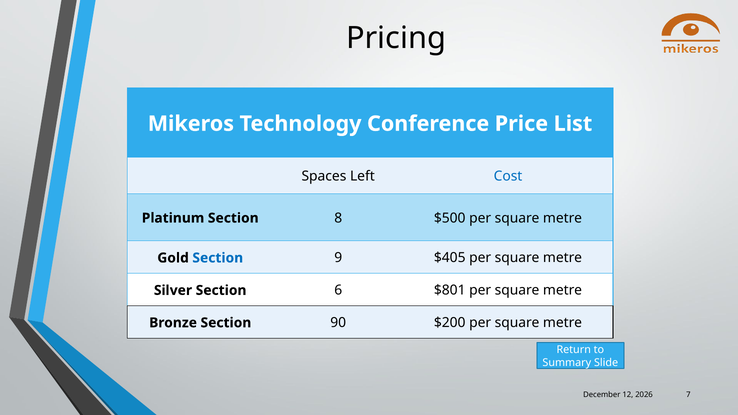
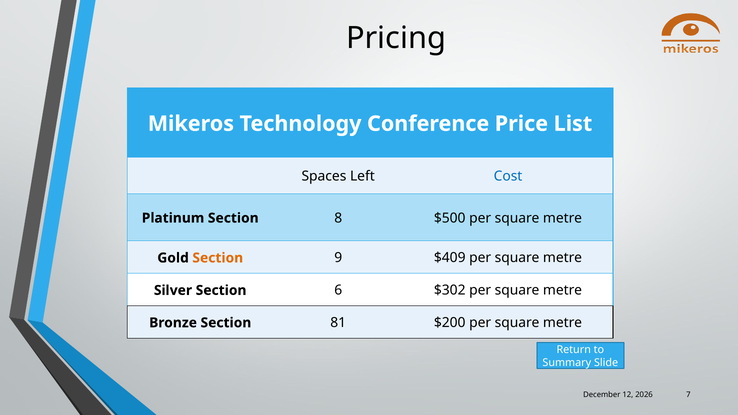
Section at (218, 258) colour: blue -> orange
$405: $405 -> $409
$801: $801 -> $302
90: 90 -> 81
